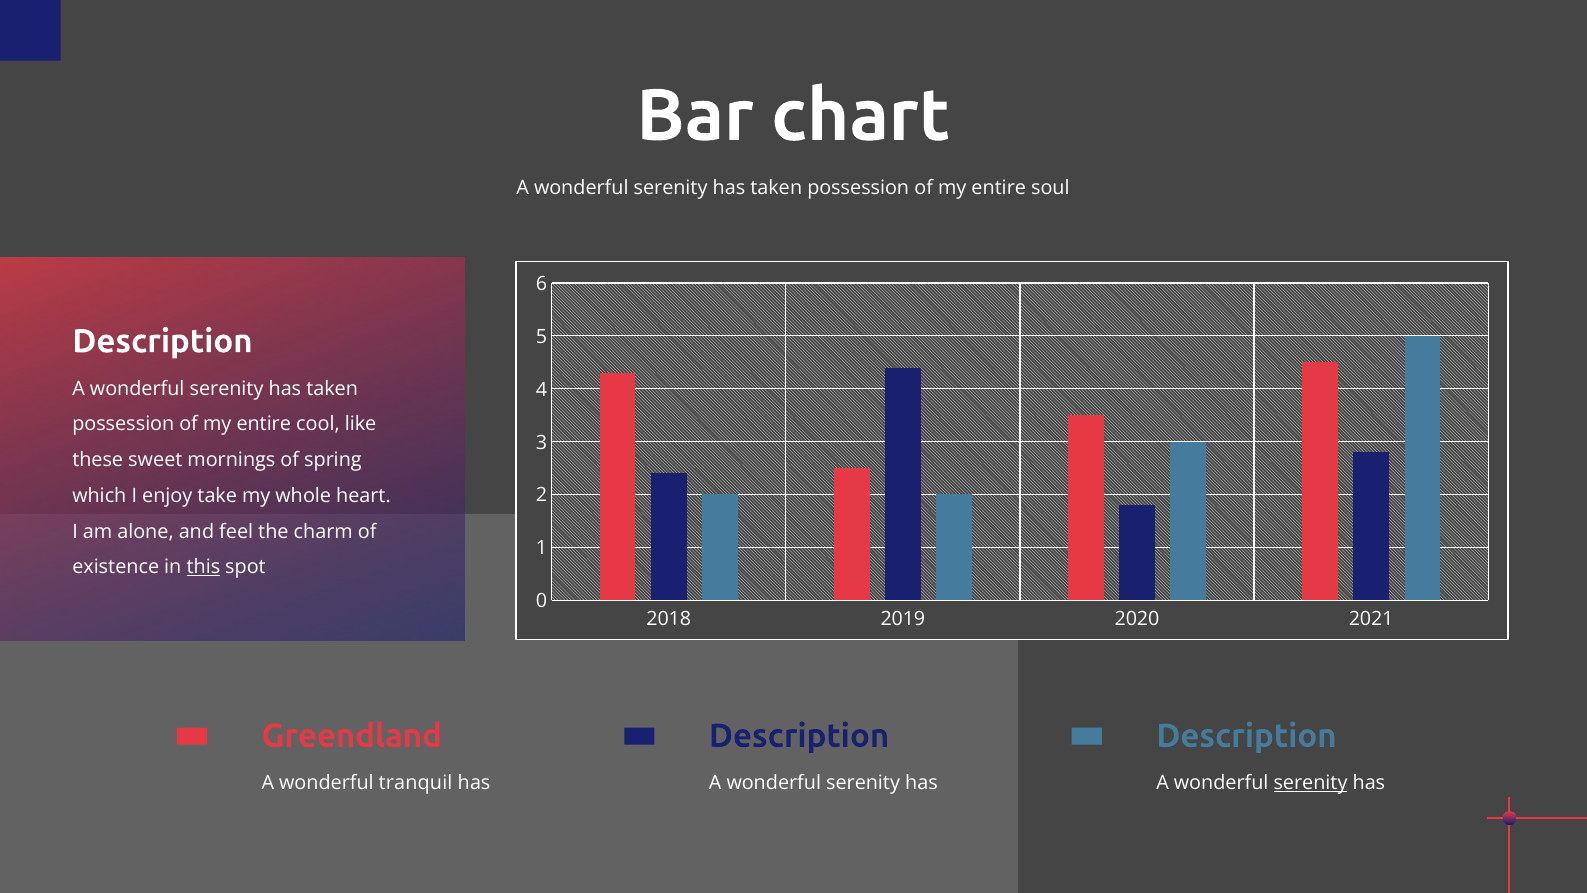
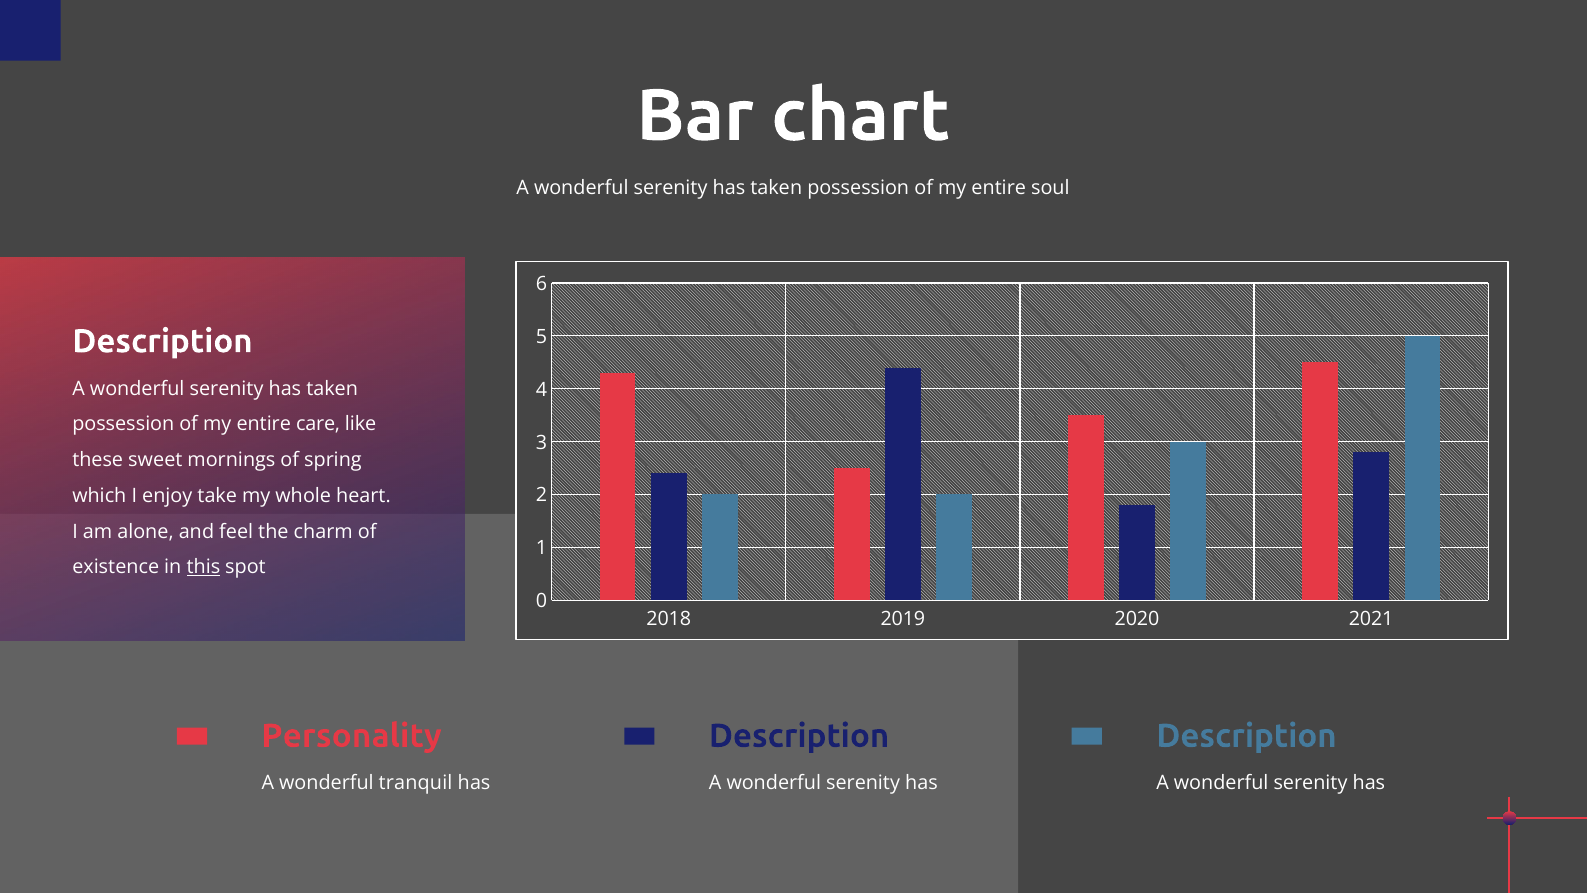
cool: cool -> care
Greendland: Greendland -> Personality
serenity at (1310, 783) underline: present -> none
